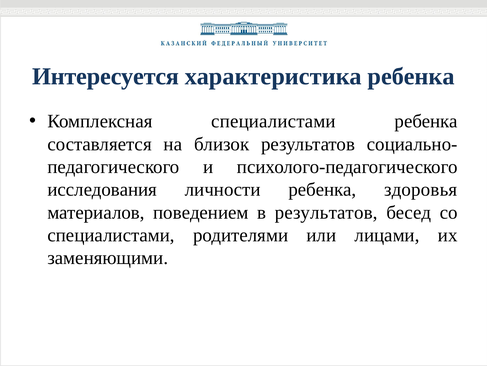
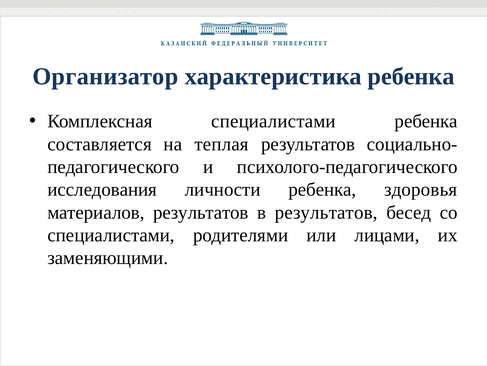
Интересуется: Интересуется -> Организатор
близок: близок -> теплая
материалов поведением: поведением -> результатов
